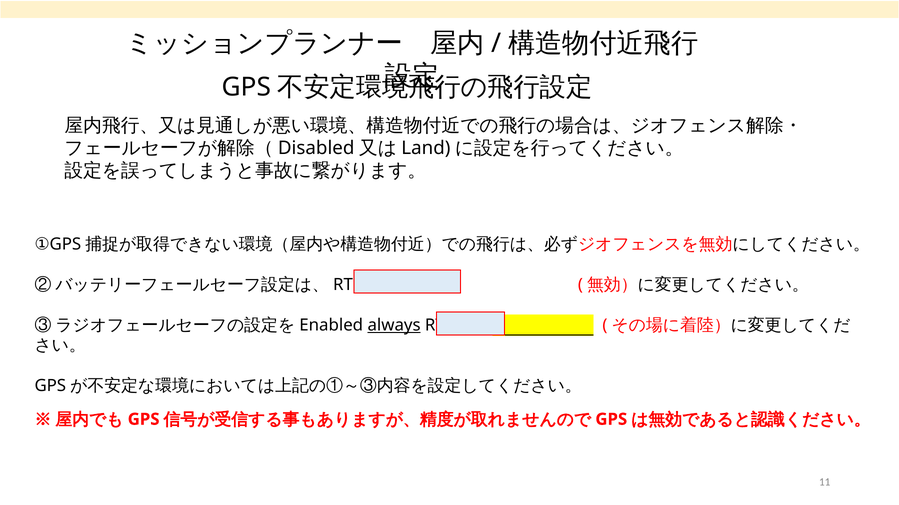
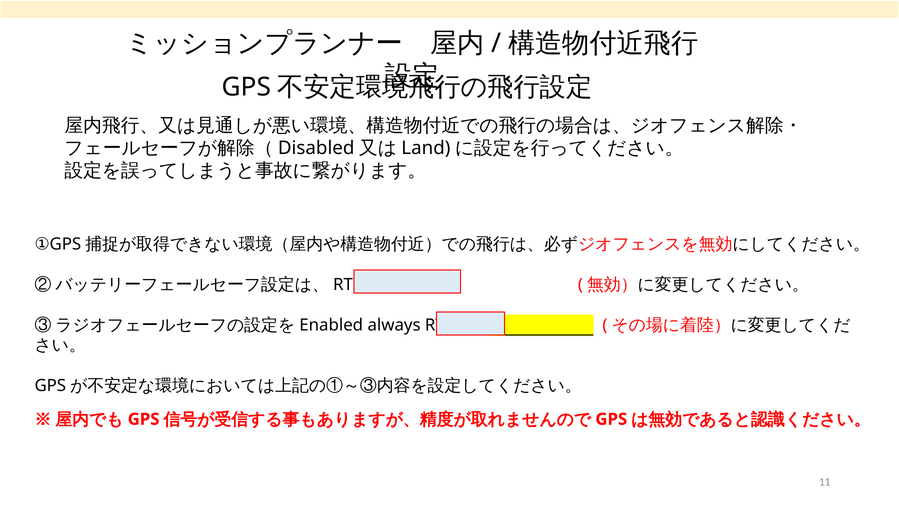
always underline: present -> none
